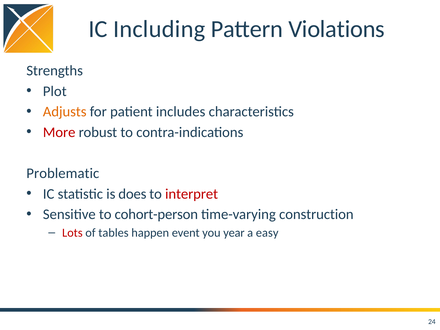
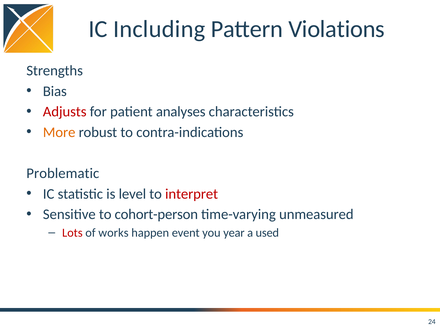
Plot: Plot -> Bias
Adjusts colour: orange -> red
includes: includes -> analyses
More colour: red -> orange
does: does -> level
construction: construction -> unmeasured
tables: tables -> works
easy: easy -> used
